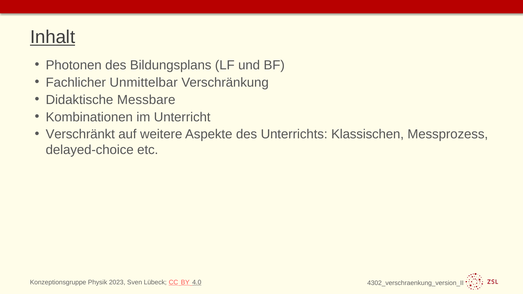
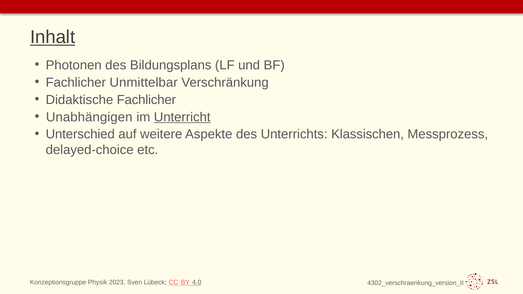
Didaktische Messbare: Messbare -> Fachlicher
Kombinationen: Kombinationen -> Unabhängigen
Unterricht underline: none -> present
Verschränkt: Verschränkt -> Unterschied
